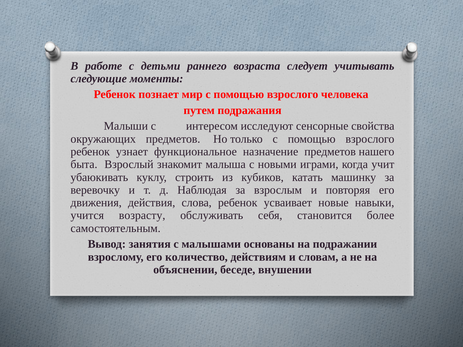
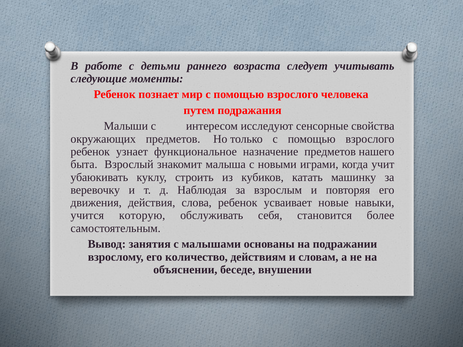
возрасту: возрасту -> которую
